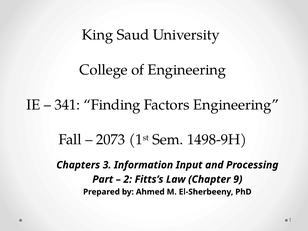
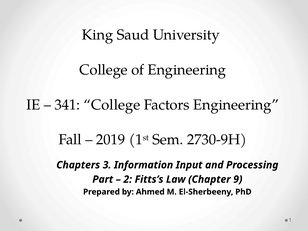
341 Finding: Finding -> College
2073: 2073 -> 2019
1498-9H: 1498-9H -> 2730-9H
